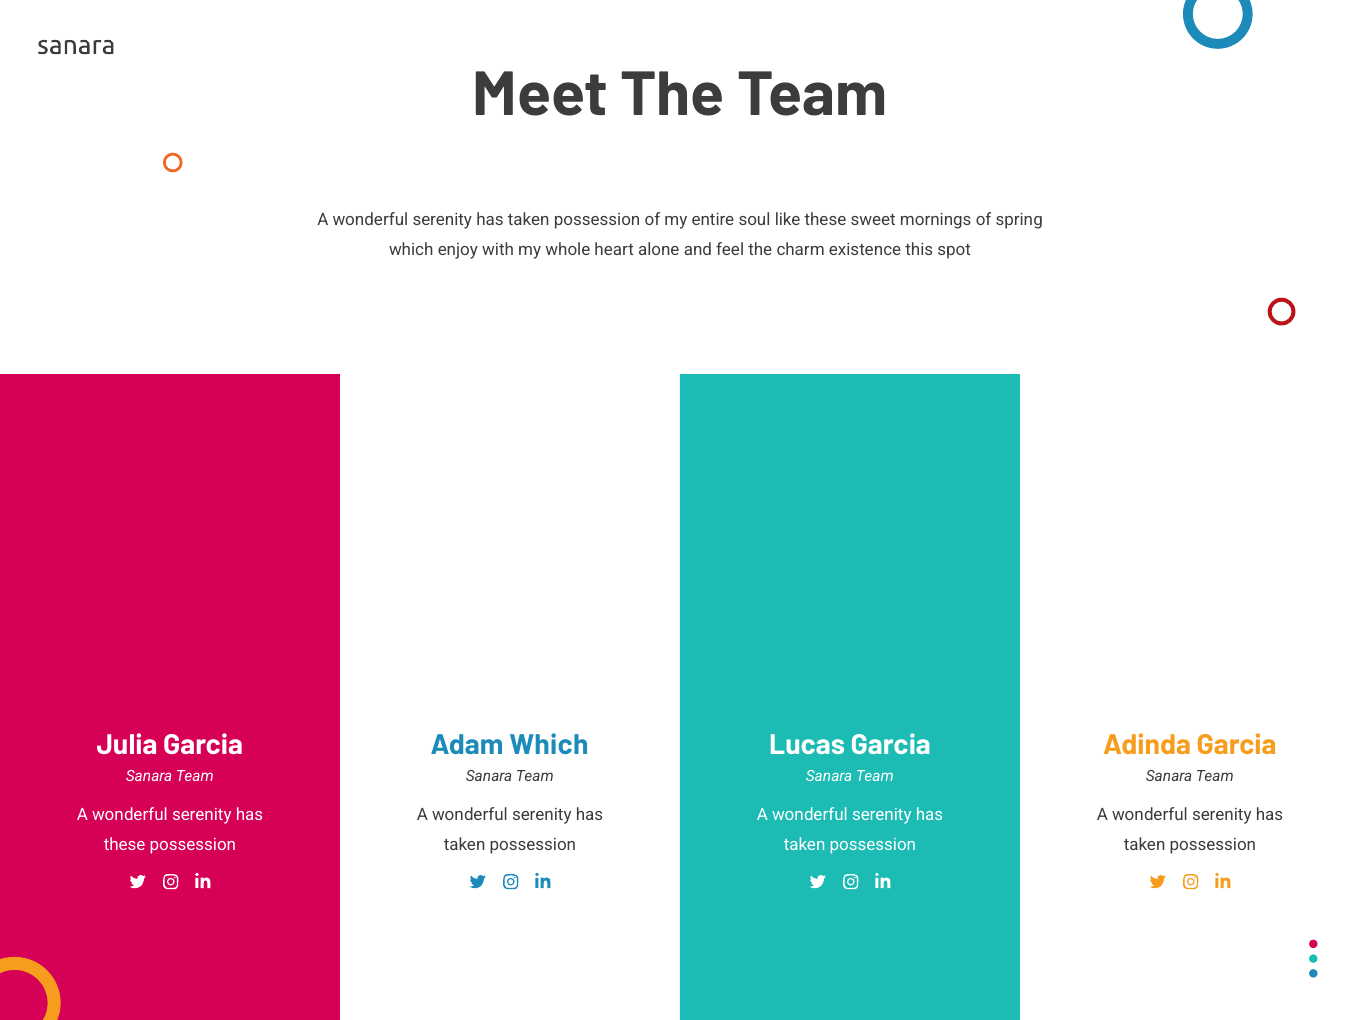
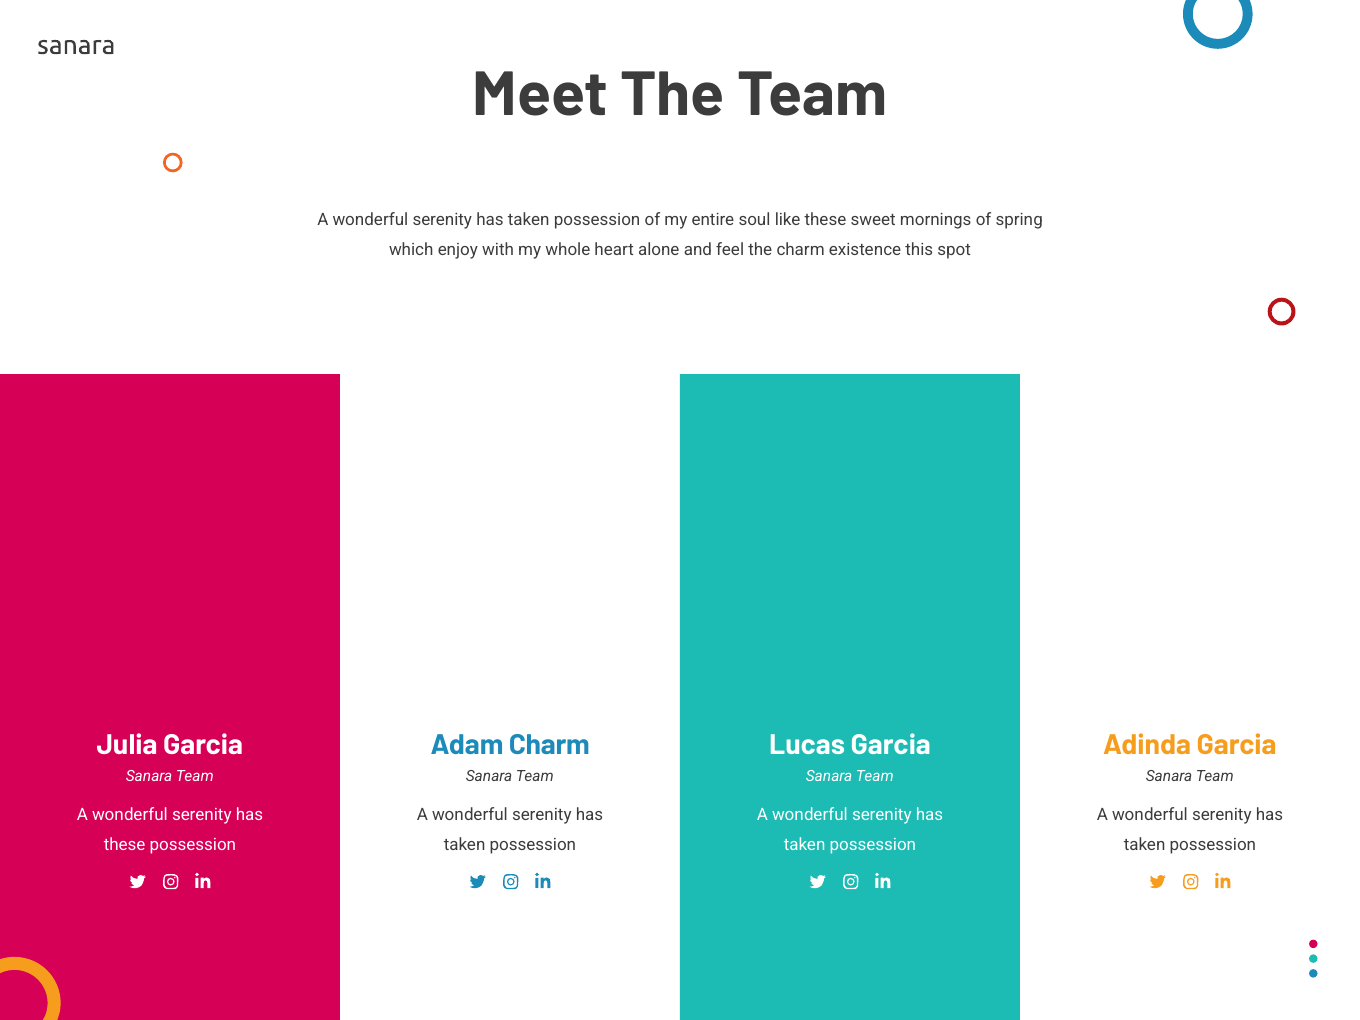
Adam Which: Which -> Charm
